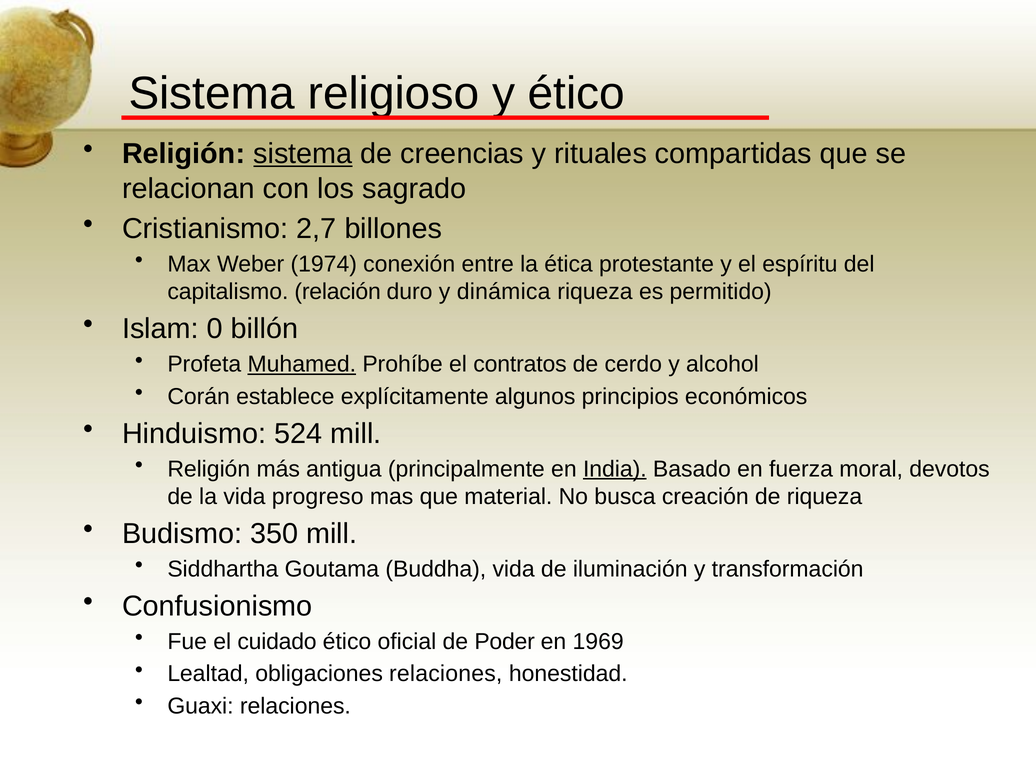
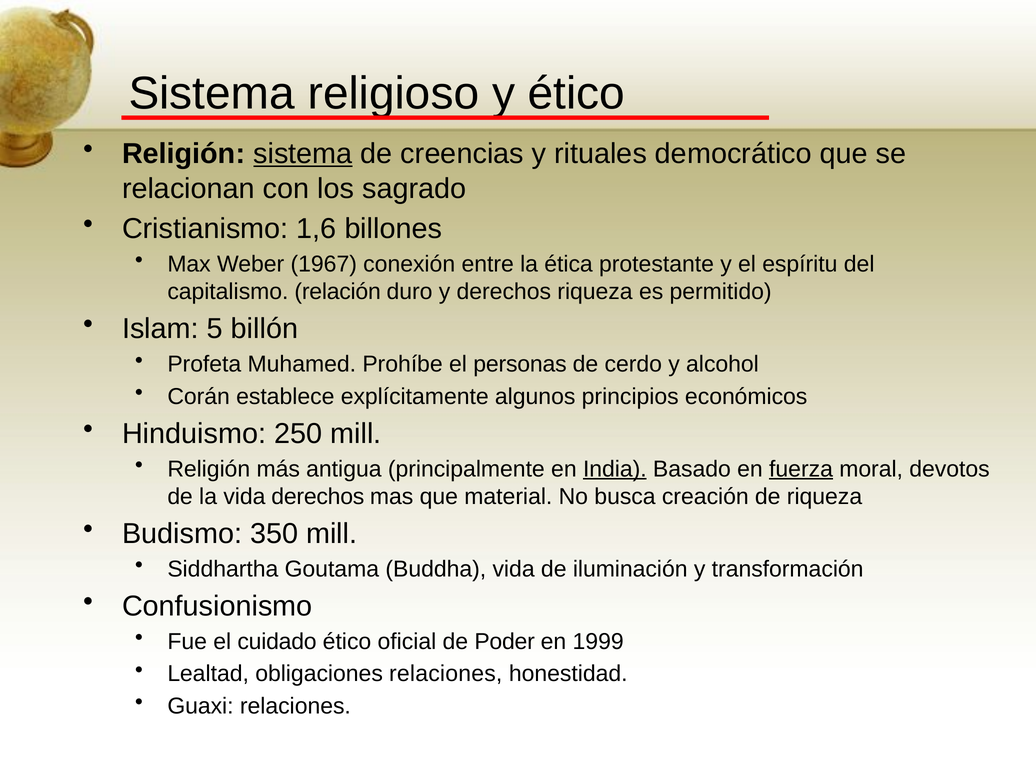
compartidas: compartidas -> democrático
2,7: 2,7 -> 1,6
1974: 1974 -> 1967
y dinámica: dinámica -> derechos
0: 0 -> 5
Muhamed underline: present -> none
contratos: contratos -> personas
524: 524 -> 250
fuerza underline: none -> present
vida progreso: progreso -> derechos
1969: 1969 -> 1999
